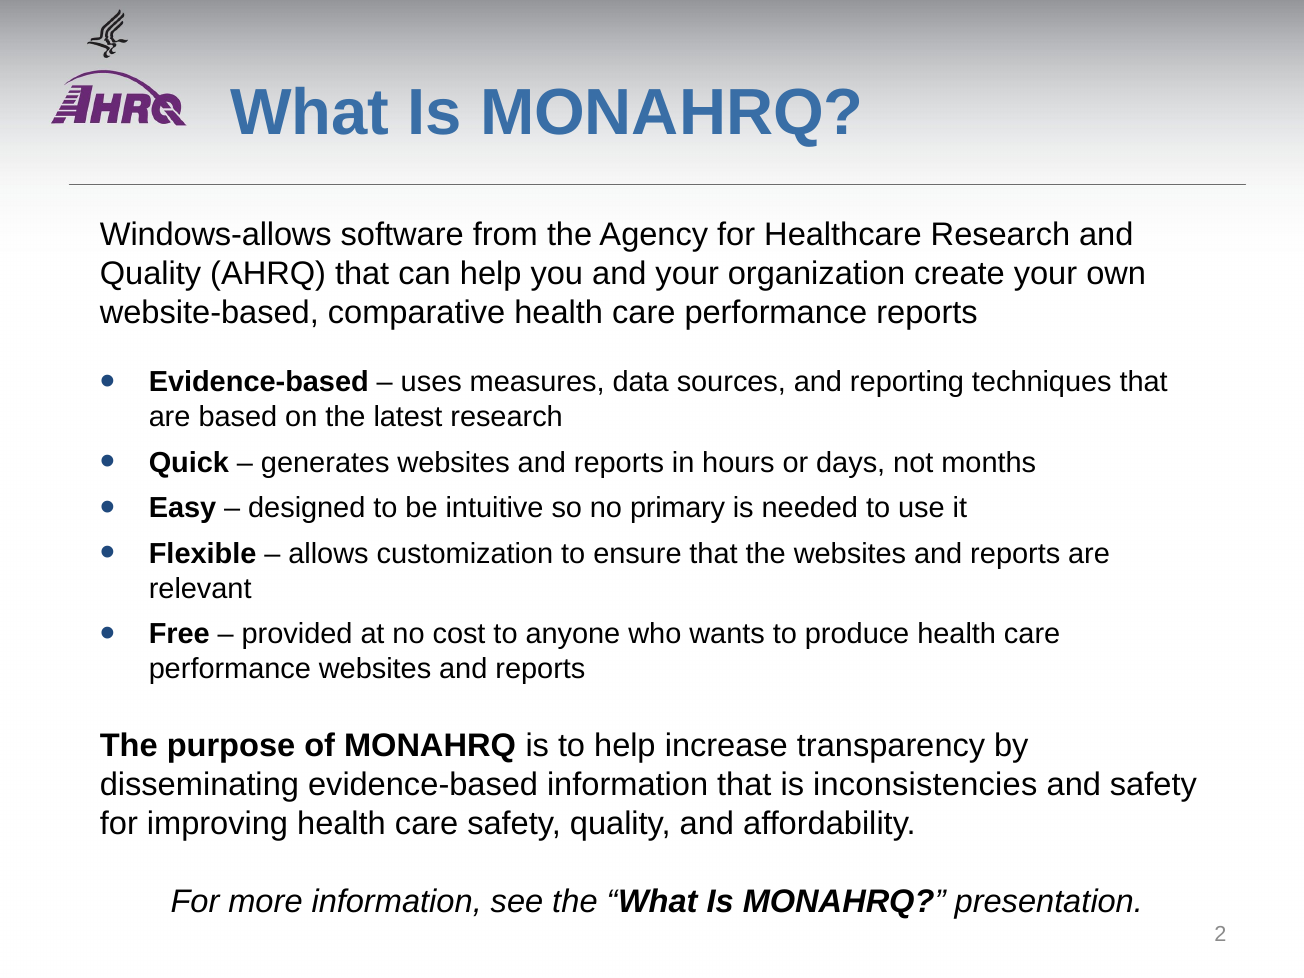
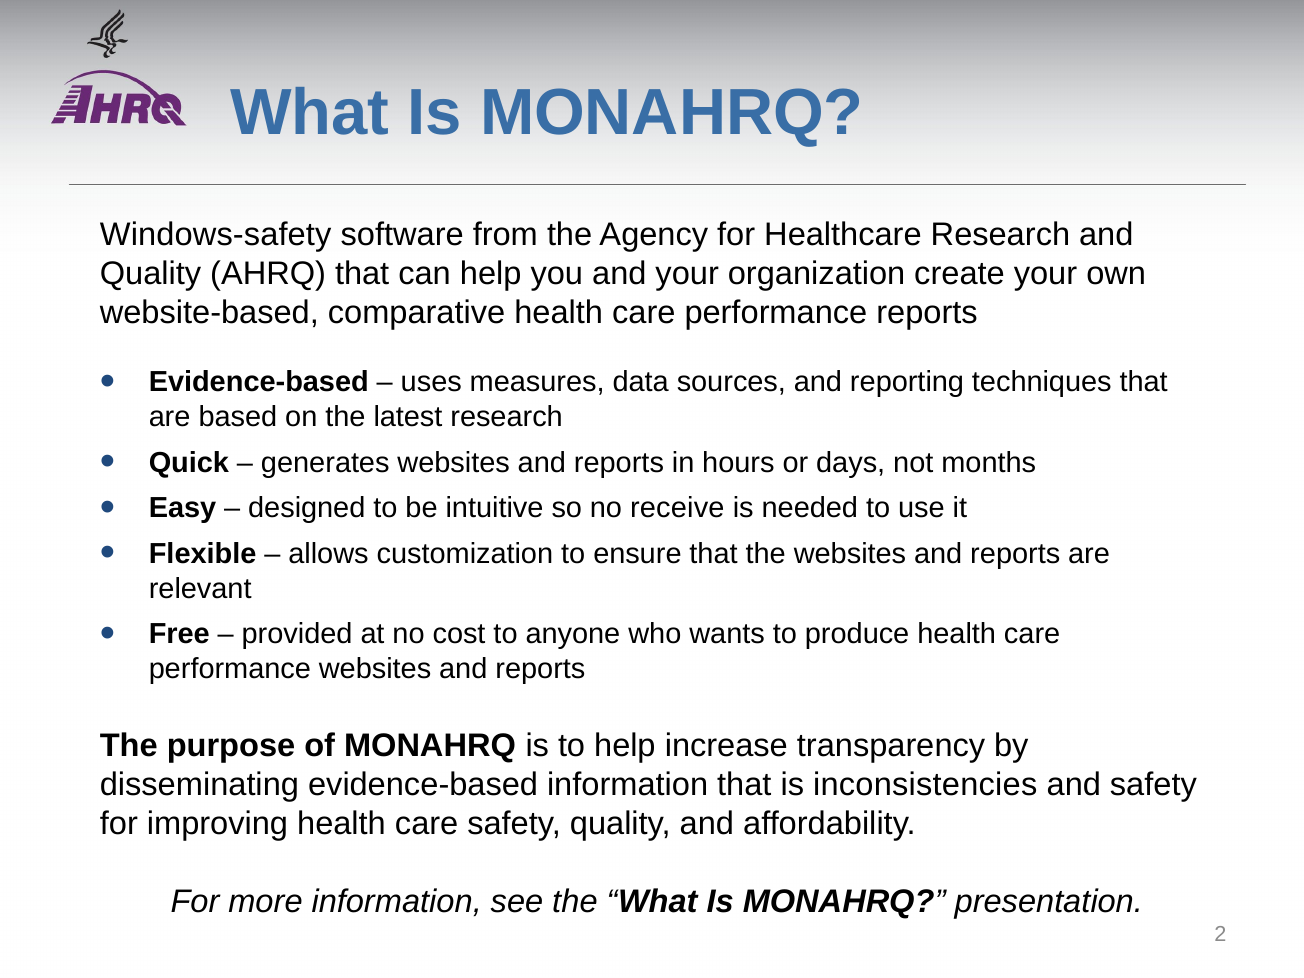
Windows-allows: Windows-allows -> Windows-safety
primary: primary -> receive
